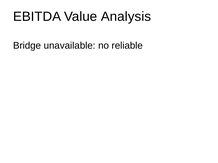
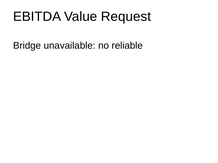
Analysis: Analysis -> Request
